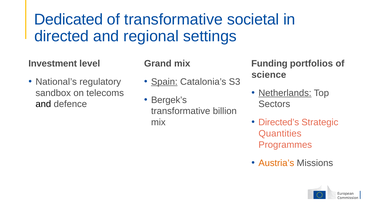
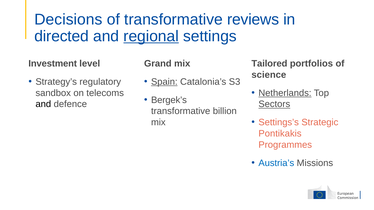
Dedicated: Dedicated -> Decisions
societal: societal -> reviews
regional underline: none -> present
Funding: Funding -> Tailored
National’s: National’s -> Strategy’s
Sectors underline: none -> present
Directed’s: Directed’s -> Settings’s
Quantities: Quantities -> Pontikakis
Austria’s colour: orange -> blue
